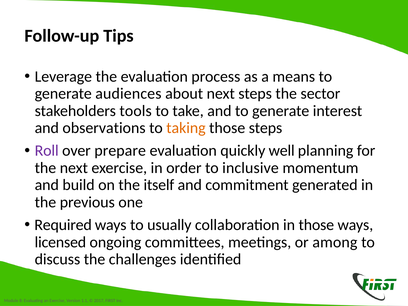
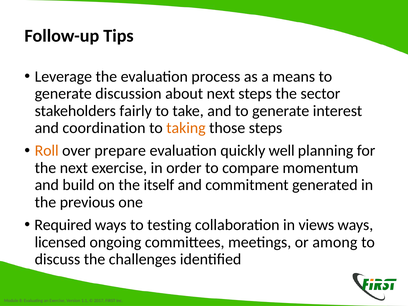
audiences: audiences -> discussion
tools: tools -> fairly
observations: observations -> coordination
Roll colour: purple -> orange
inclusive: inclusive -> compare
usually: usually -> testing
in those: those -> views
